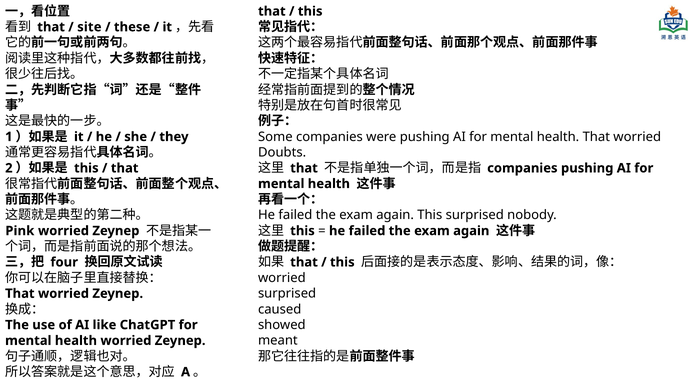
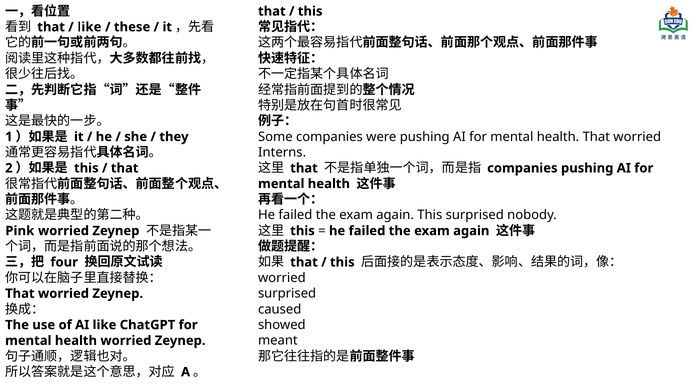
site at (89, 27): site -> like
Doubts: Doubts -> Interns
